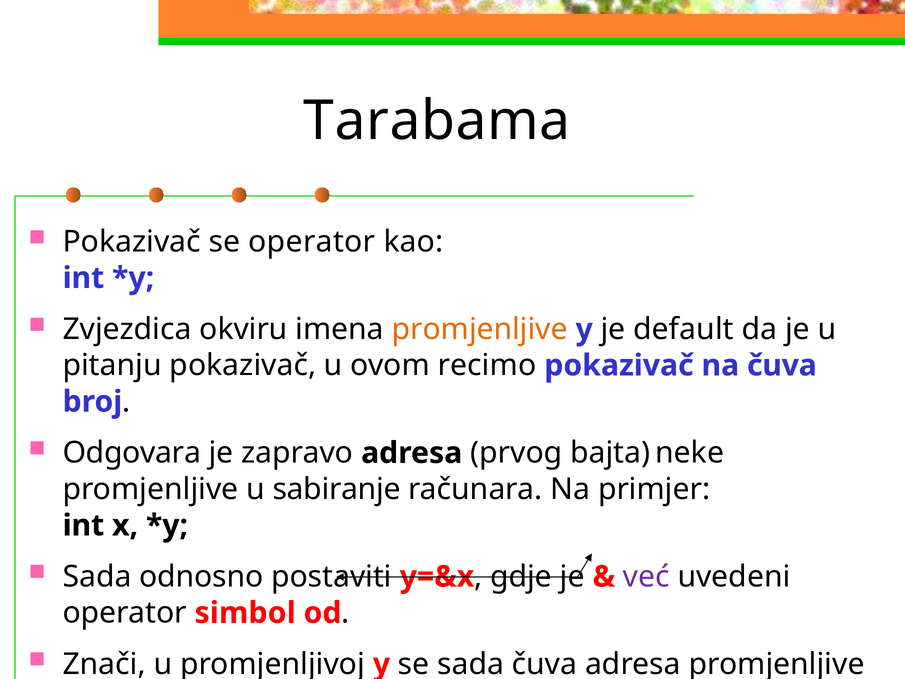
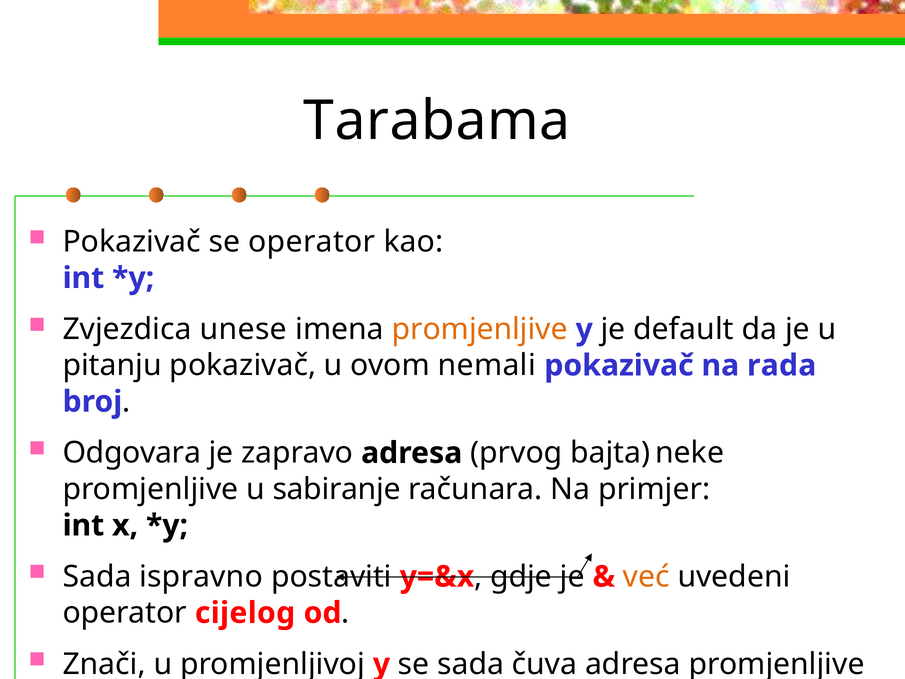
okviru: okviru -> unese
recimo: recimo -> nemali
na čuva: čuva -> rada
odnosno: odnosno -> ispravno
već colour: purple -> orange
simbol: simbol -> cijelog
